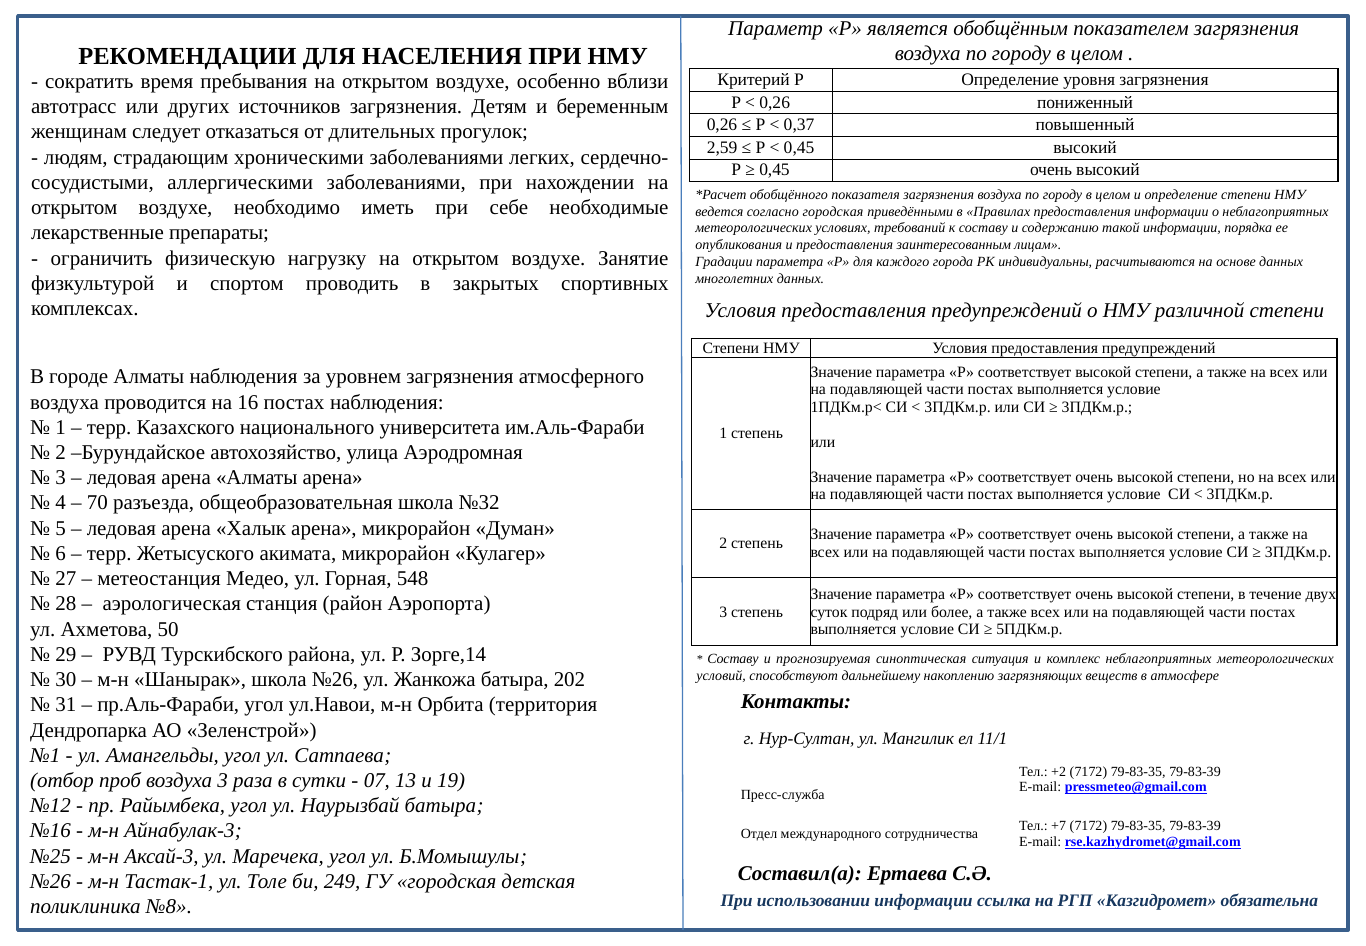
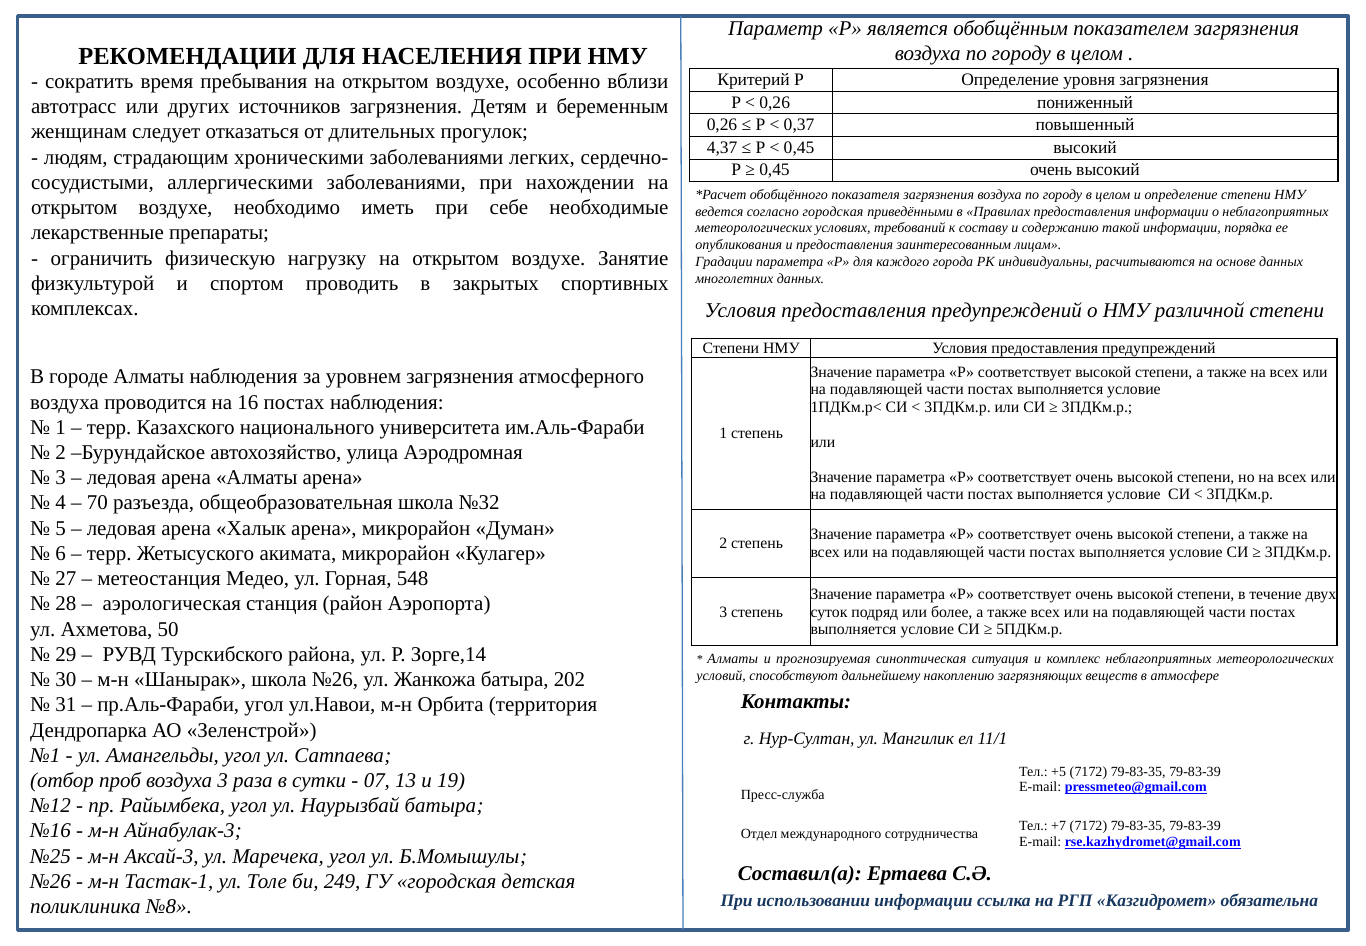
2,59: 2,59 -> 4,37
Составу at (733, 658): Составу -> Алматы
+2: +2 -> +5
